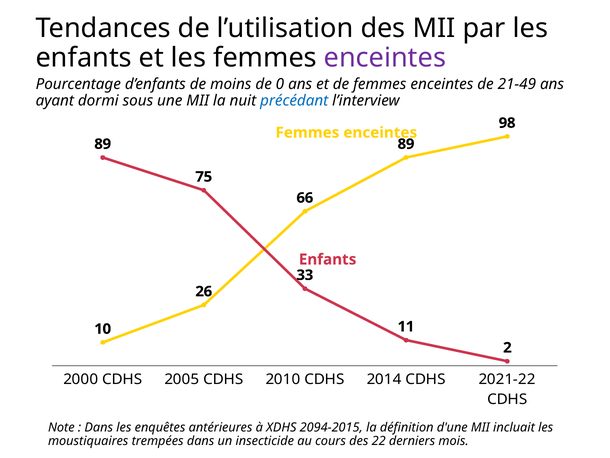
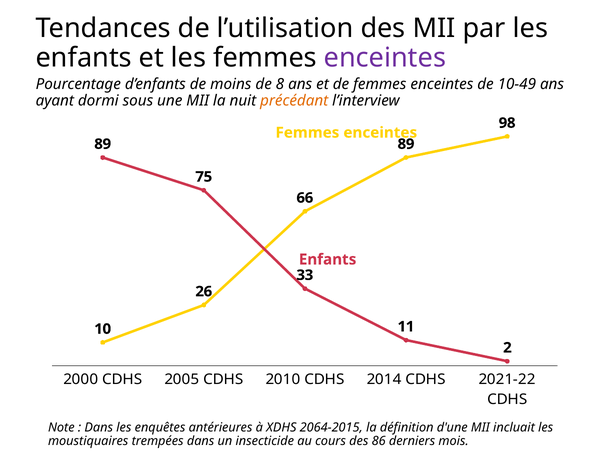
0: 0 -> 8
21-49: 21-49 -> 10-49
précédant colour: blue -> orange
2094-2015: 2094-2015 -> 2064-2015
22: 22 -> 86
